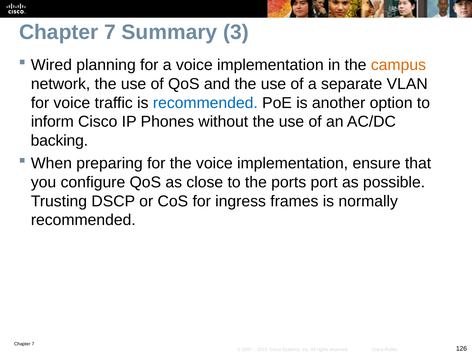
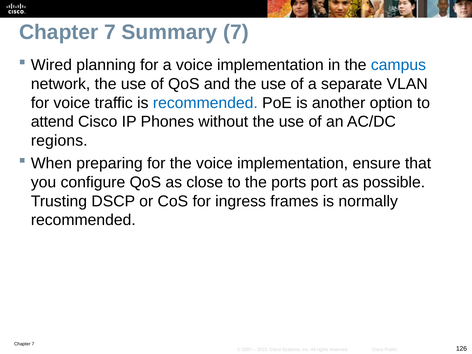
Summary 3: 3 -> 7
campus colour: orange -> blue
inform: inform -> attend
backing: backing -> regions
